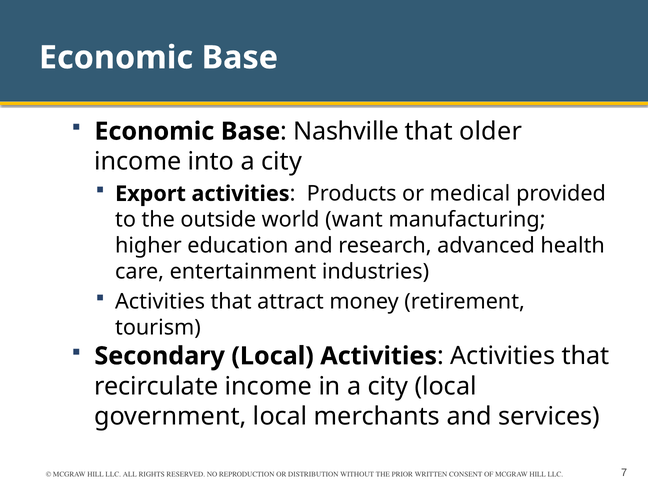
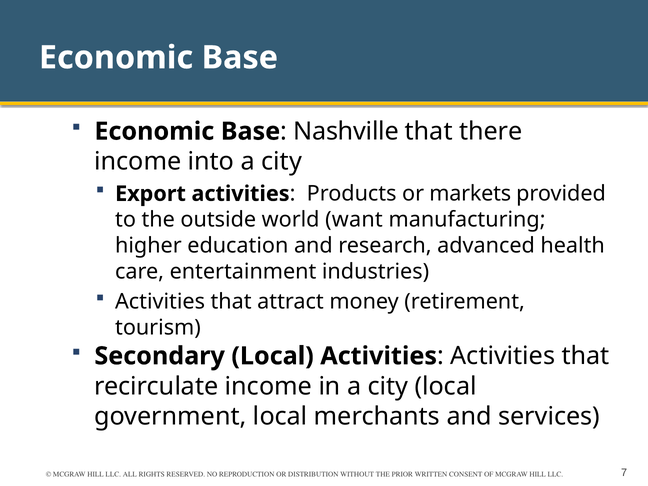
older: older -> there
medical: medical -> markets
